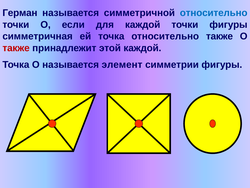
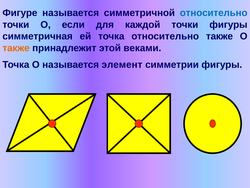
Герман: Герман -> Фигуре
также at (16, 48) colour: red -> orange
этой каждой: каждой -> веками
